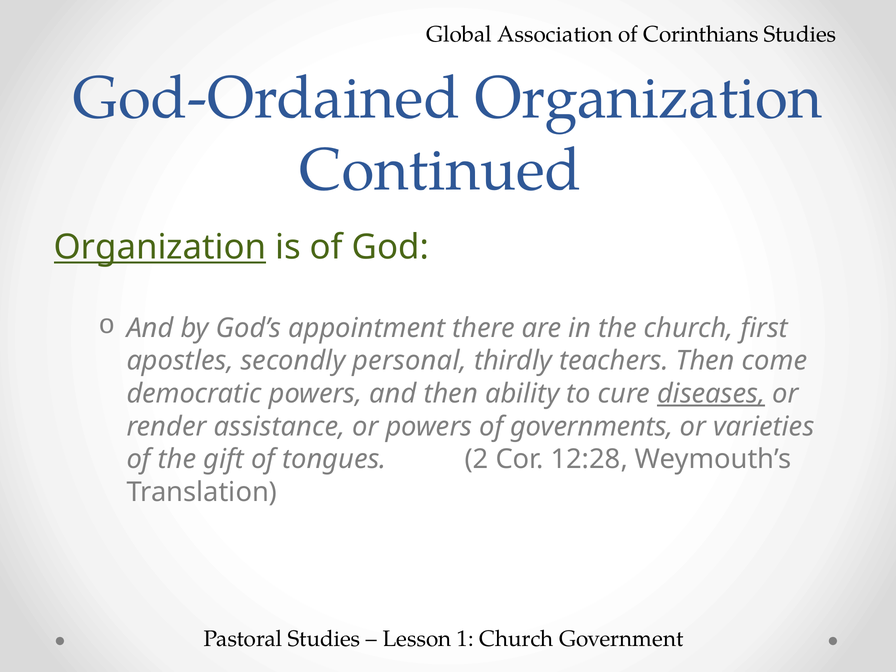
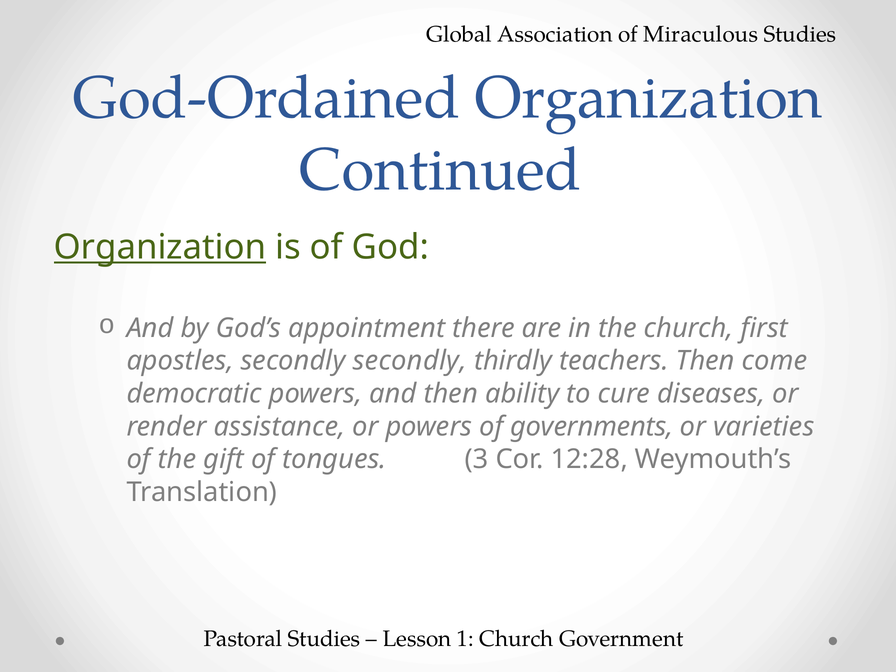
Corinthians: Corinthians -> Miraculous
secondly personal: personal -> secondly
diseases underline: present -> none
2: 2 -> 3
